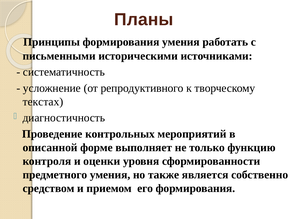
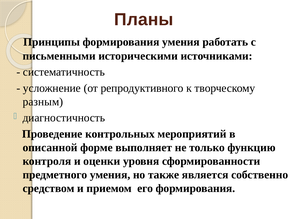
текстах: текстах -> разным
